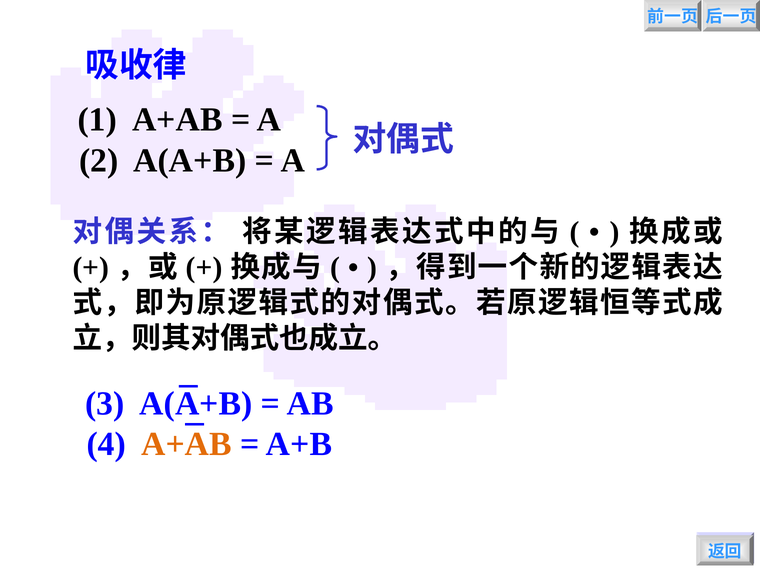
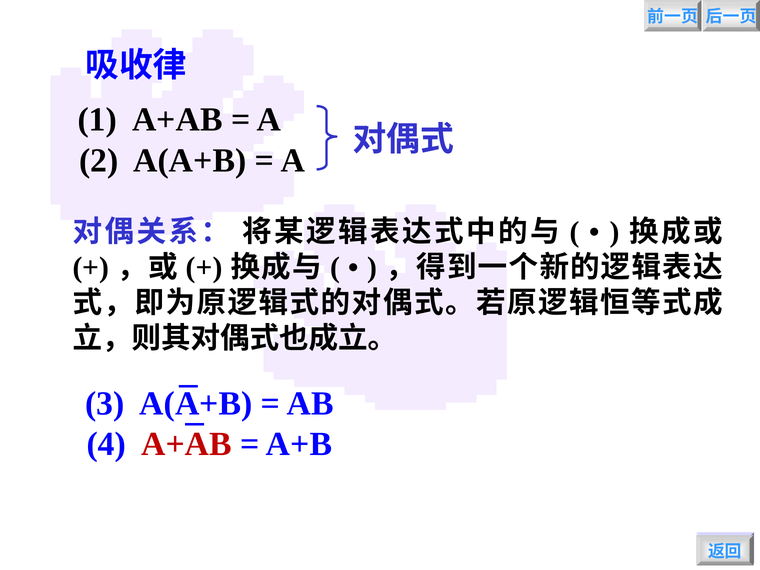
A+AB at (186, 444) colour: orange -> red
